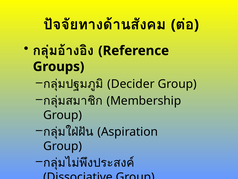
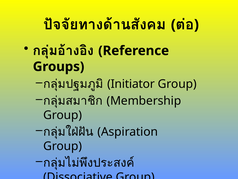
Decider: Decider -> Initiator
